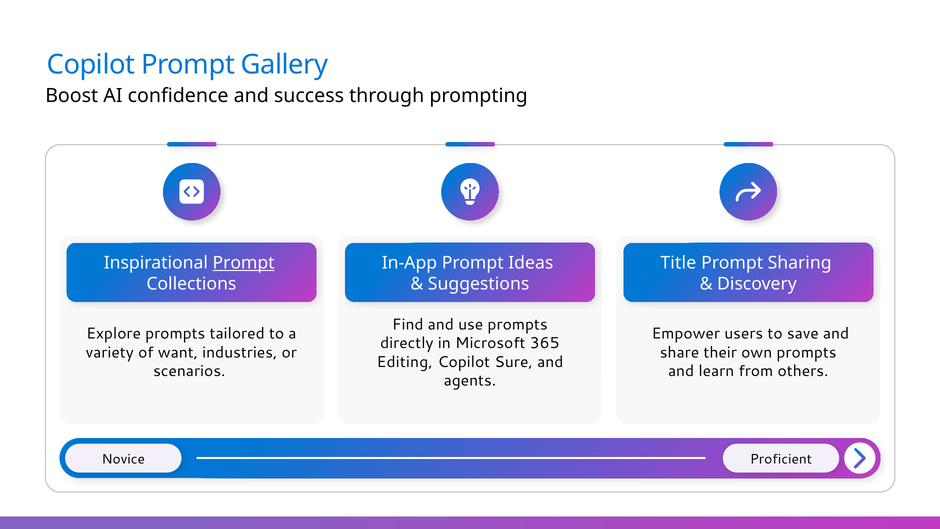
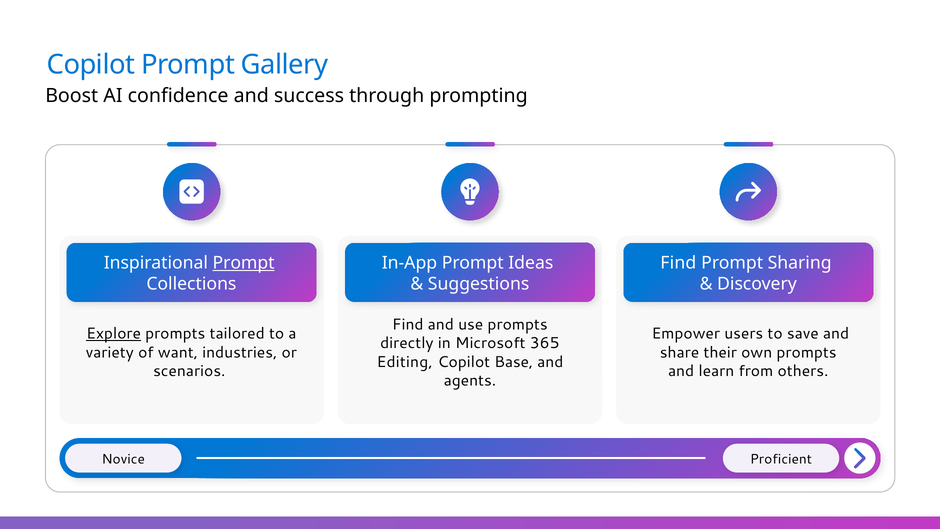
Title at (678, 263): Title -> Find
Explore underline: none -> present
Sure: Sure -> Base
